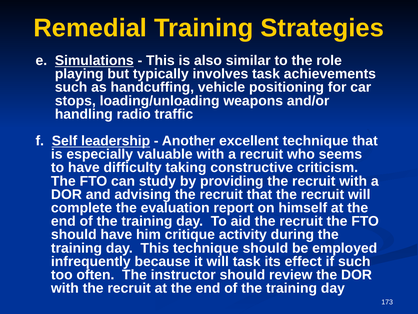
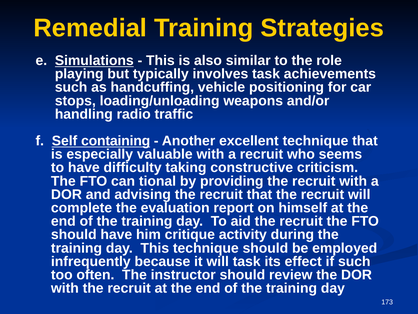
leadership: leadership -> containing
study: study -> tional
